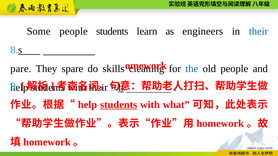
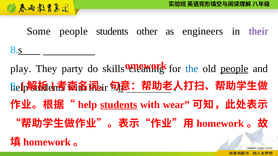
learn: learn -> other
their at (258, 31) colour: blue -> purple
pare: pare -> play
spare: spare -> party
people at (234, 69) underline: none -> present
what: what -> wear
